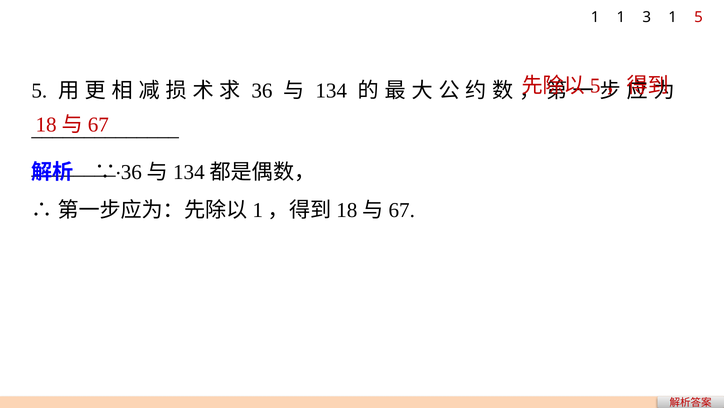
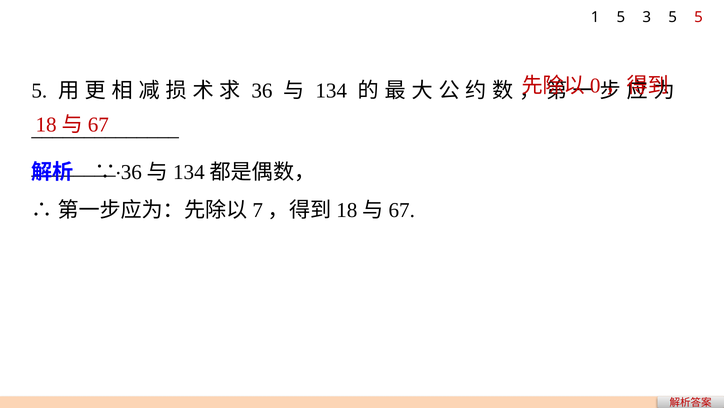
1 1: 1 -> 5
3 1: 1 -> 5
5 at (595, 86): 5 -> 0
1 at (258, 210): 1 -> 7
